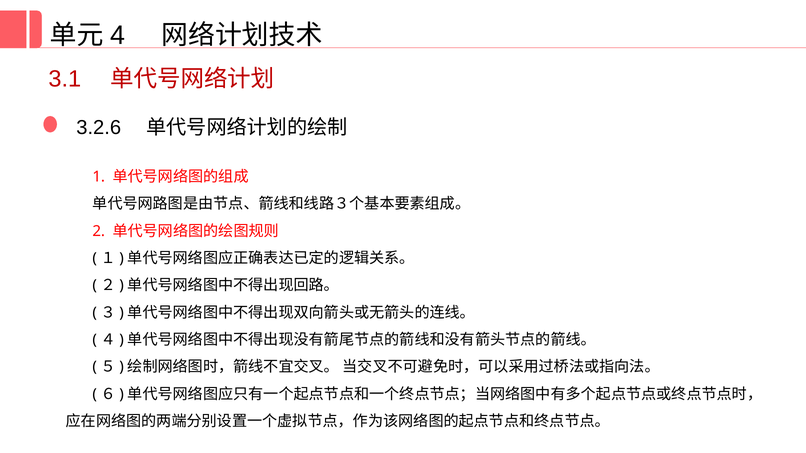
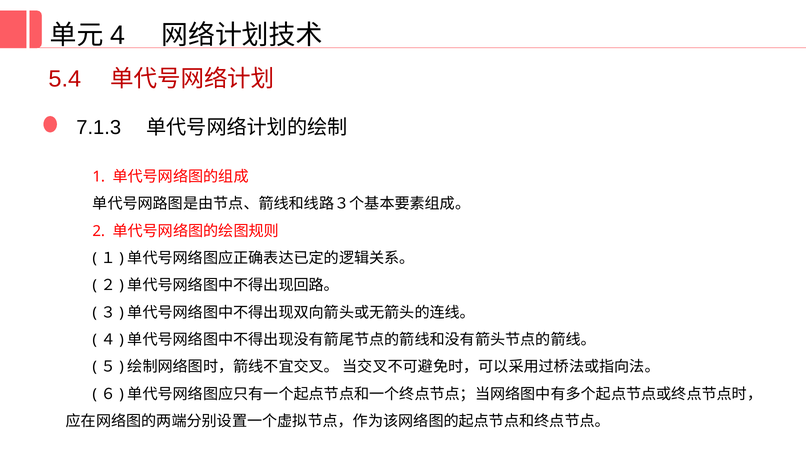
3.1: 3.1 -> 5.4
3.2.6: 3.2.6 -> 7.1.3
